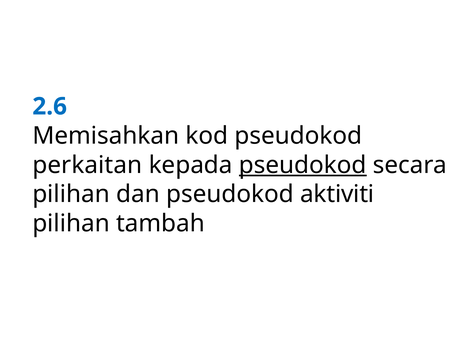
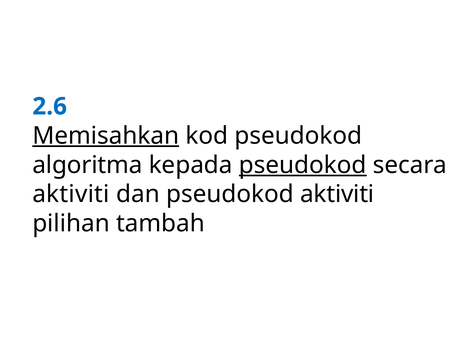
Memisahkan underline: none -> present
perkaitan: perkaitan -> algoritma
pilihan at (71, 194): pilihan -> aktiviti
